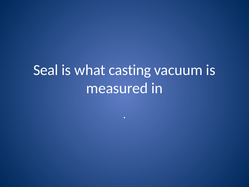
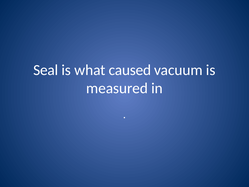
casting: casting -> caused
